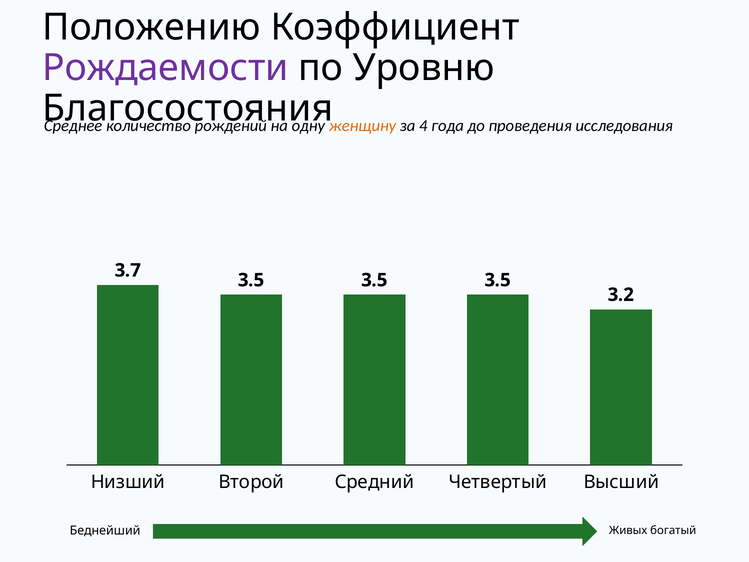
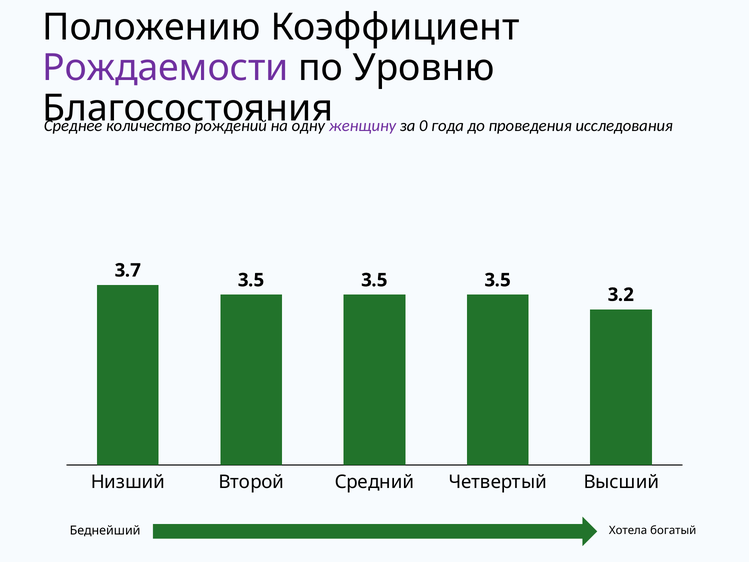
женщину colour: orange -> purple
4: 4 -> 0
Живых: Живых -> Хотела
